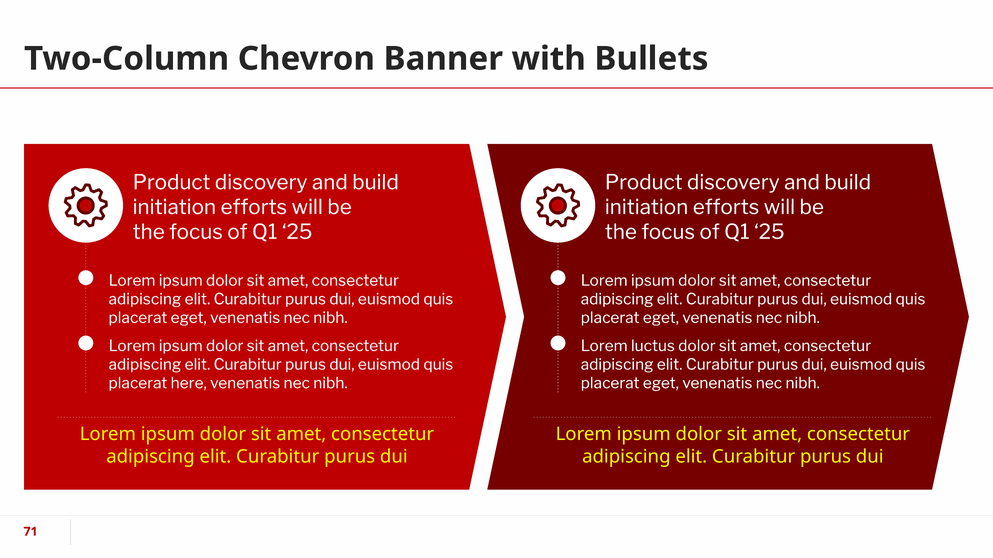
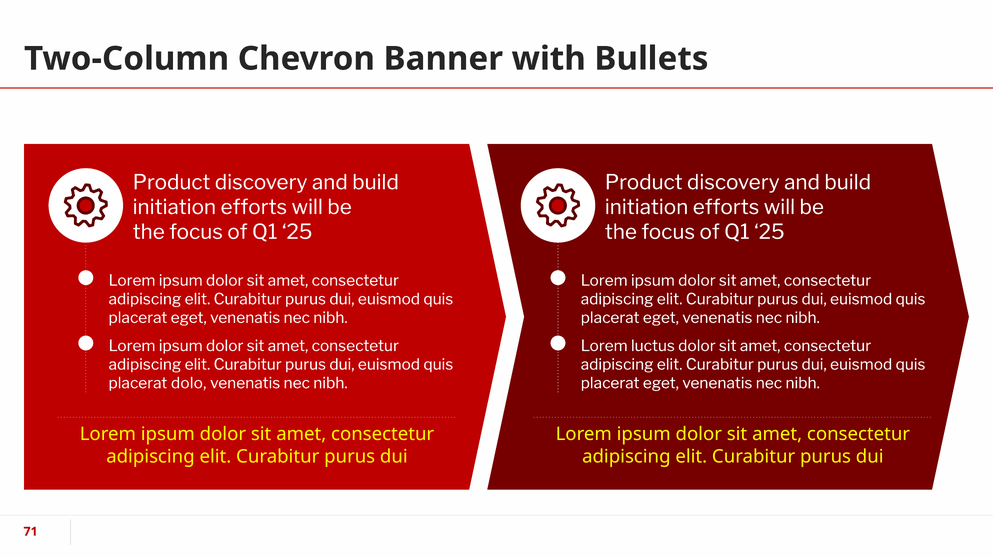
here: here -> dolo
